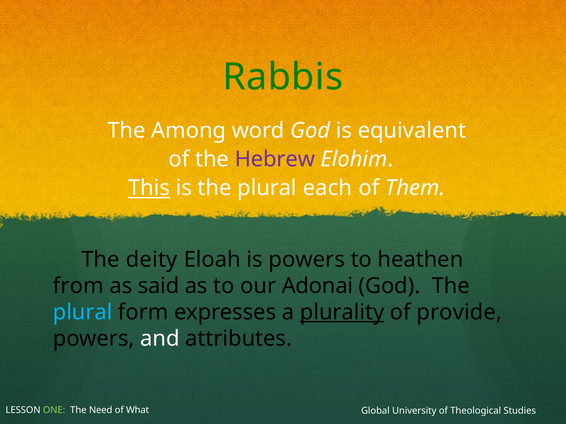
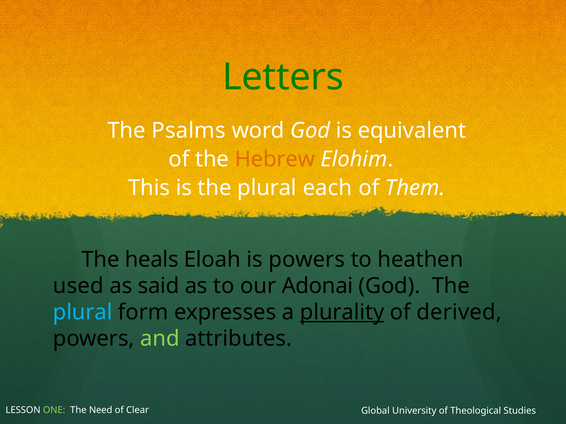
Rabbis: Rabbis -> Letters
Among: Among -> Psalms
Hebrew colour: purple -> orange
This underline: present -> none
deity: deity -> heals
from: from -> used
provide: provide -> derived
and colour: white -> light green
What: What -> Clear
